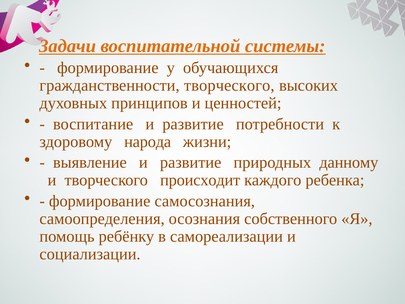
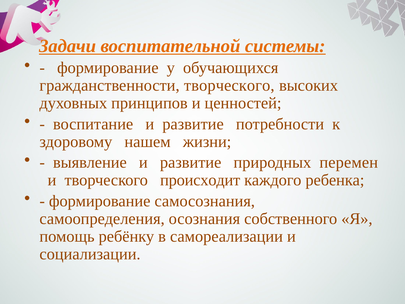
народа: народа -> нашем
данному: данному -> перемен
